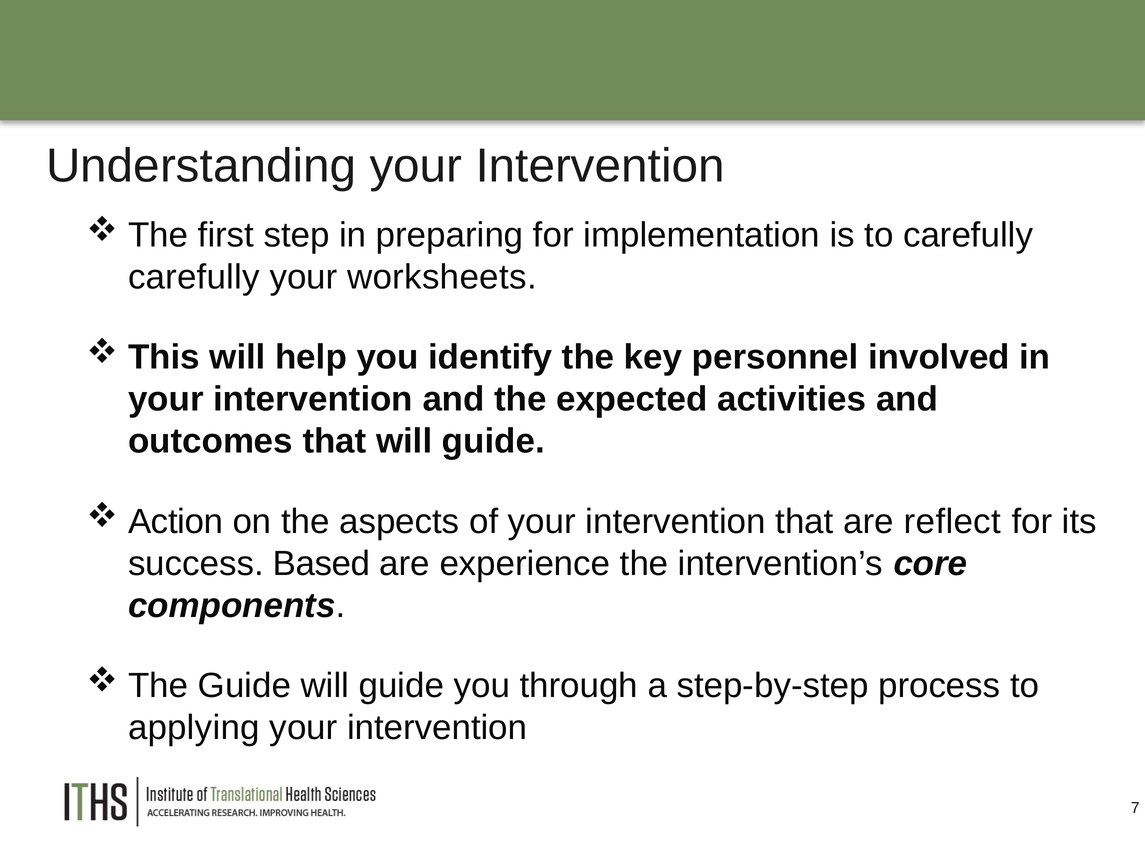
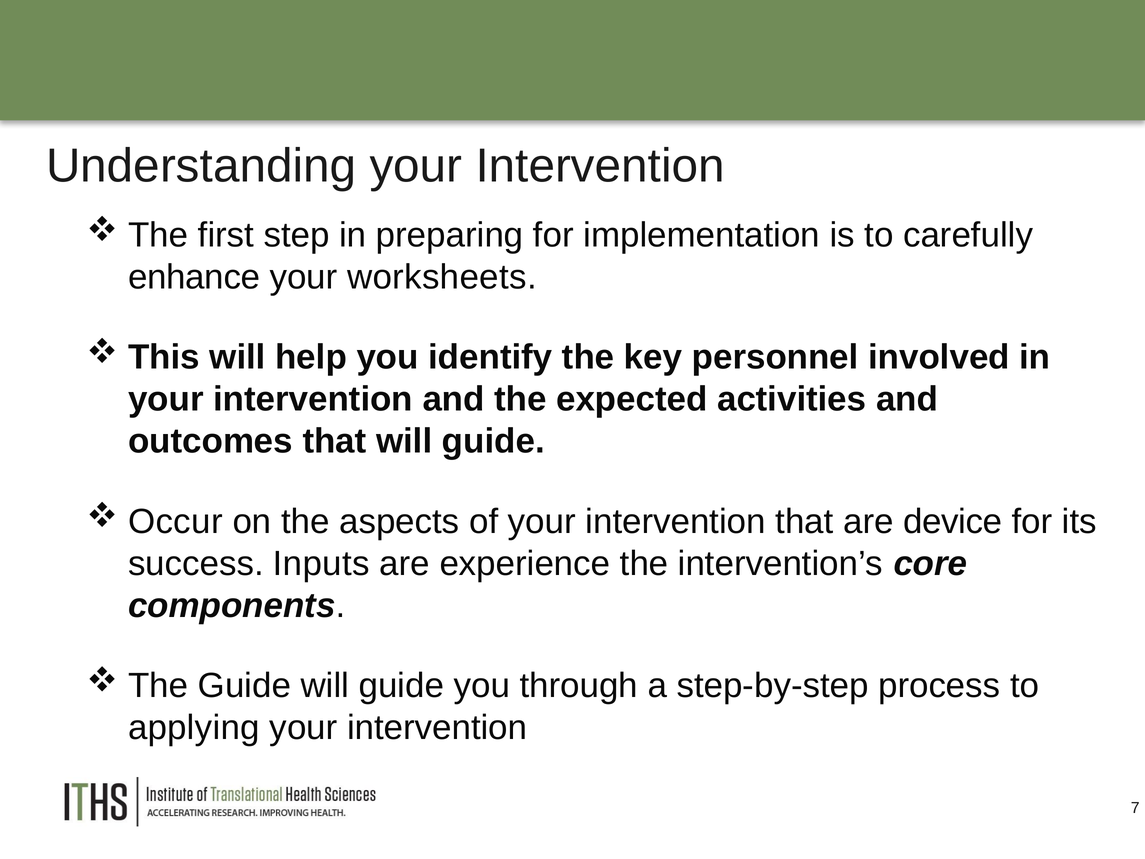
carefully at (194, 277): carefully -> enhance
Action: Action -> Occur
reflect: reflect -> device
Based: Based -> Inputs
